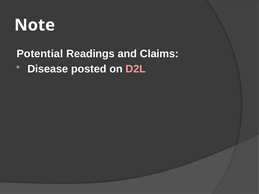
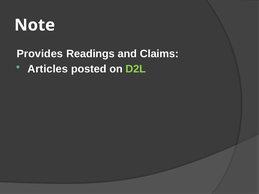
Potential: Potential -> Provides
Disease: Disease -> Articles
D2L colour: pink -> light green
